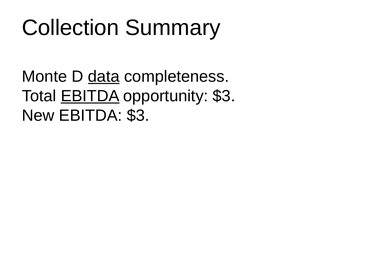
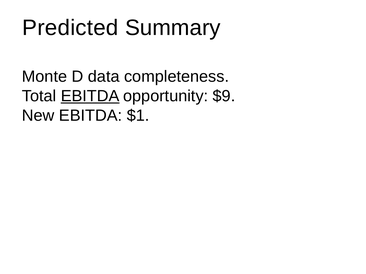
Collection: Collection -> Predicted
data underline: present -> none
opportunity $3: $3 -> $9
EBITDA $3: $3 -> $1
